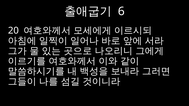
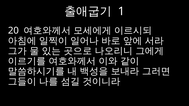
6: 6 -> 1
